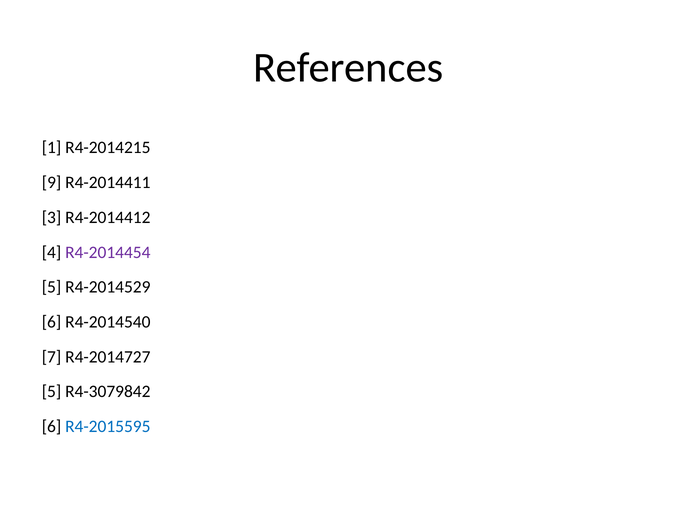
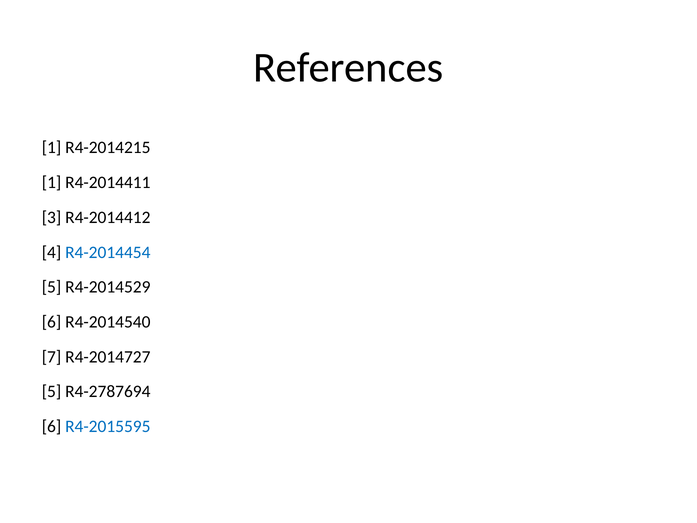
9 at (52, 182): 9 -> 1
R4-2014454 colour: purple -> blue
R4-3079842: R4-3079842 -> R4-2787694
